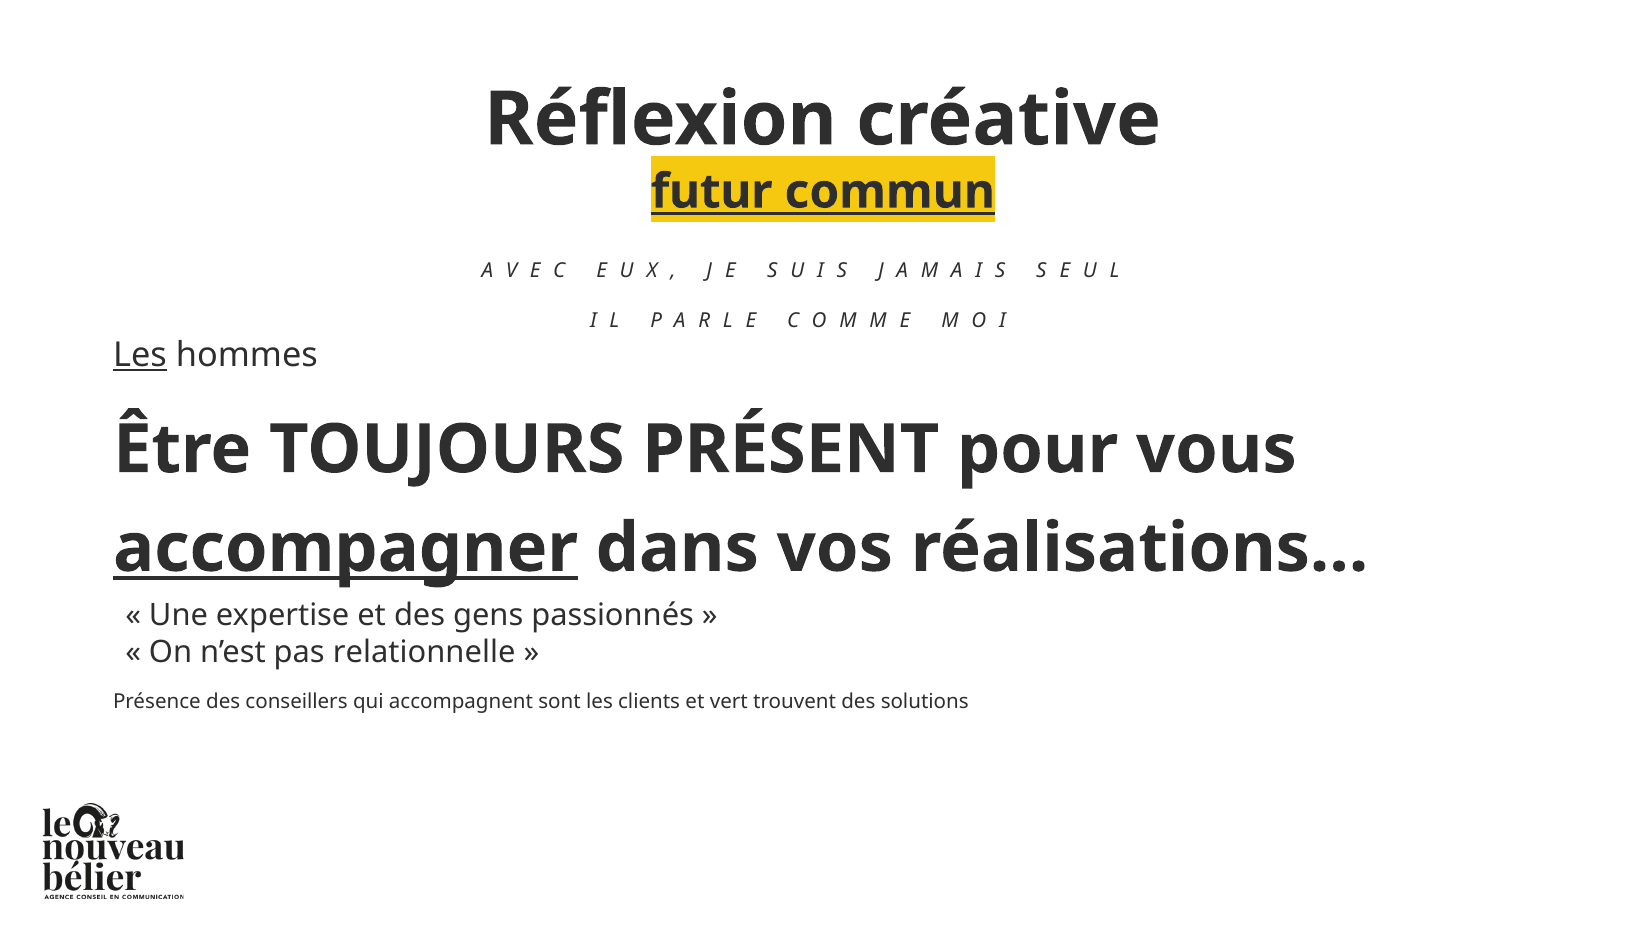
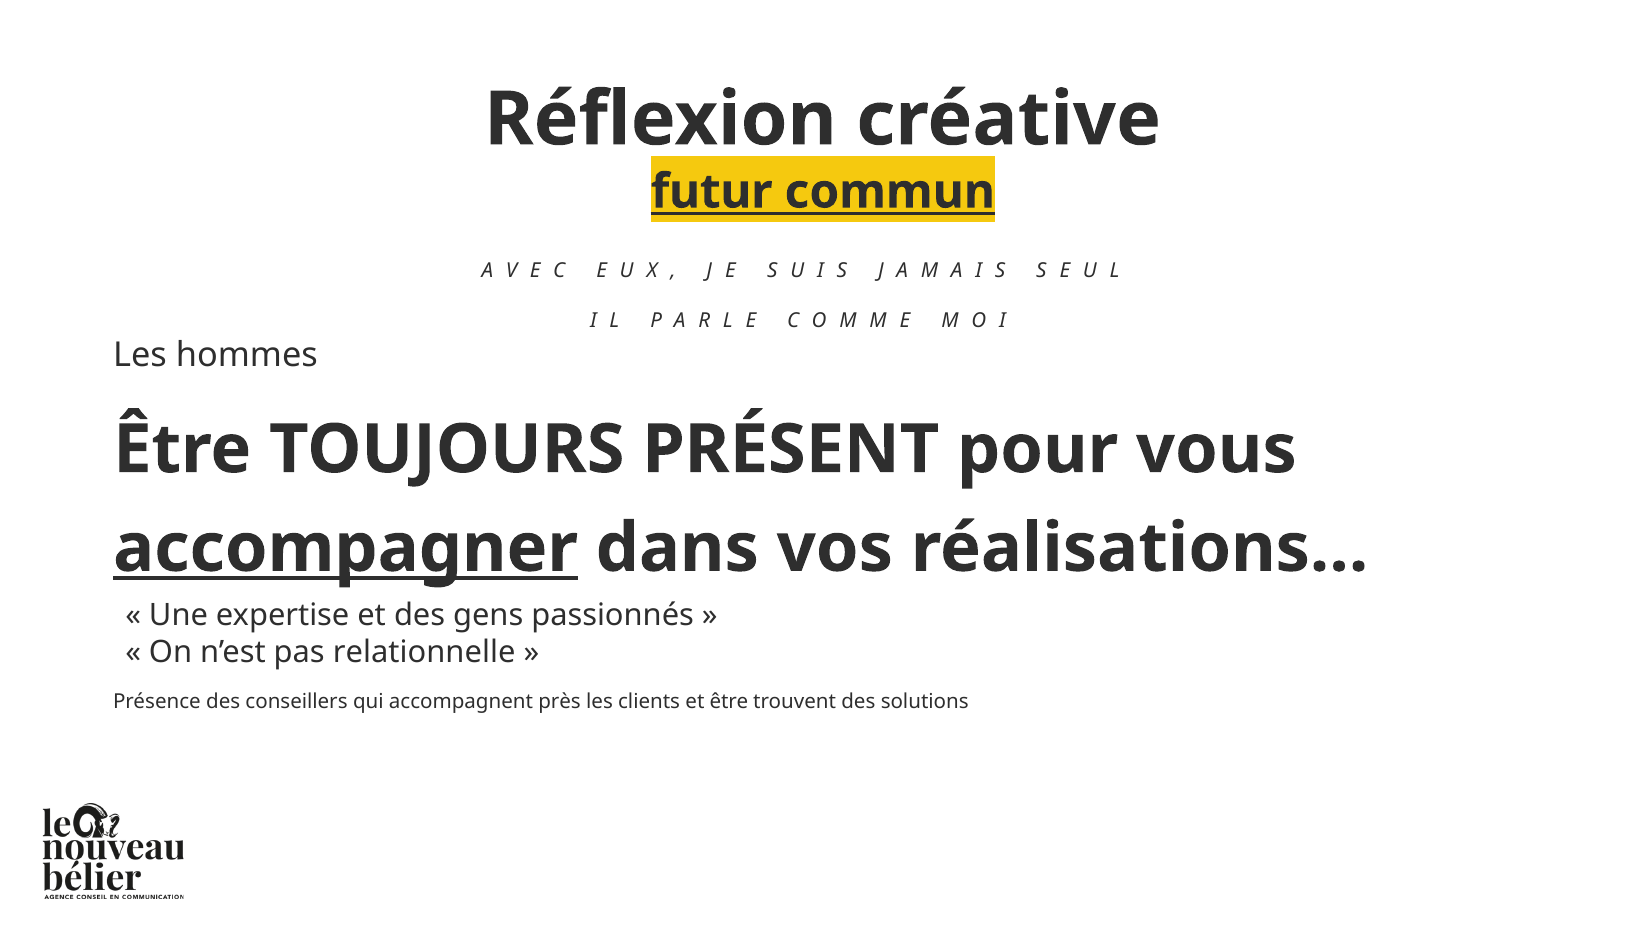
Les at (140, 355) underline: present -> none
sont: sont -> près
et vert: vert -> être
